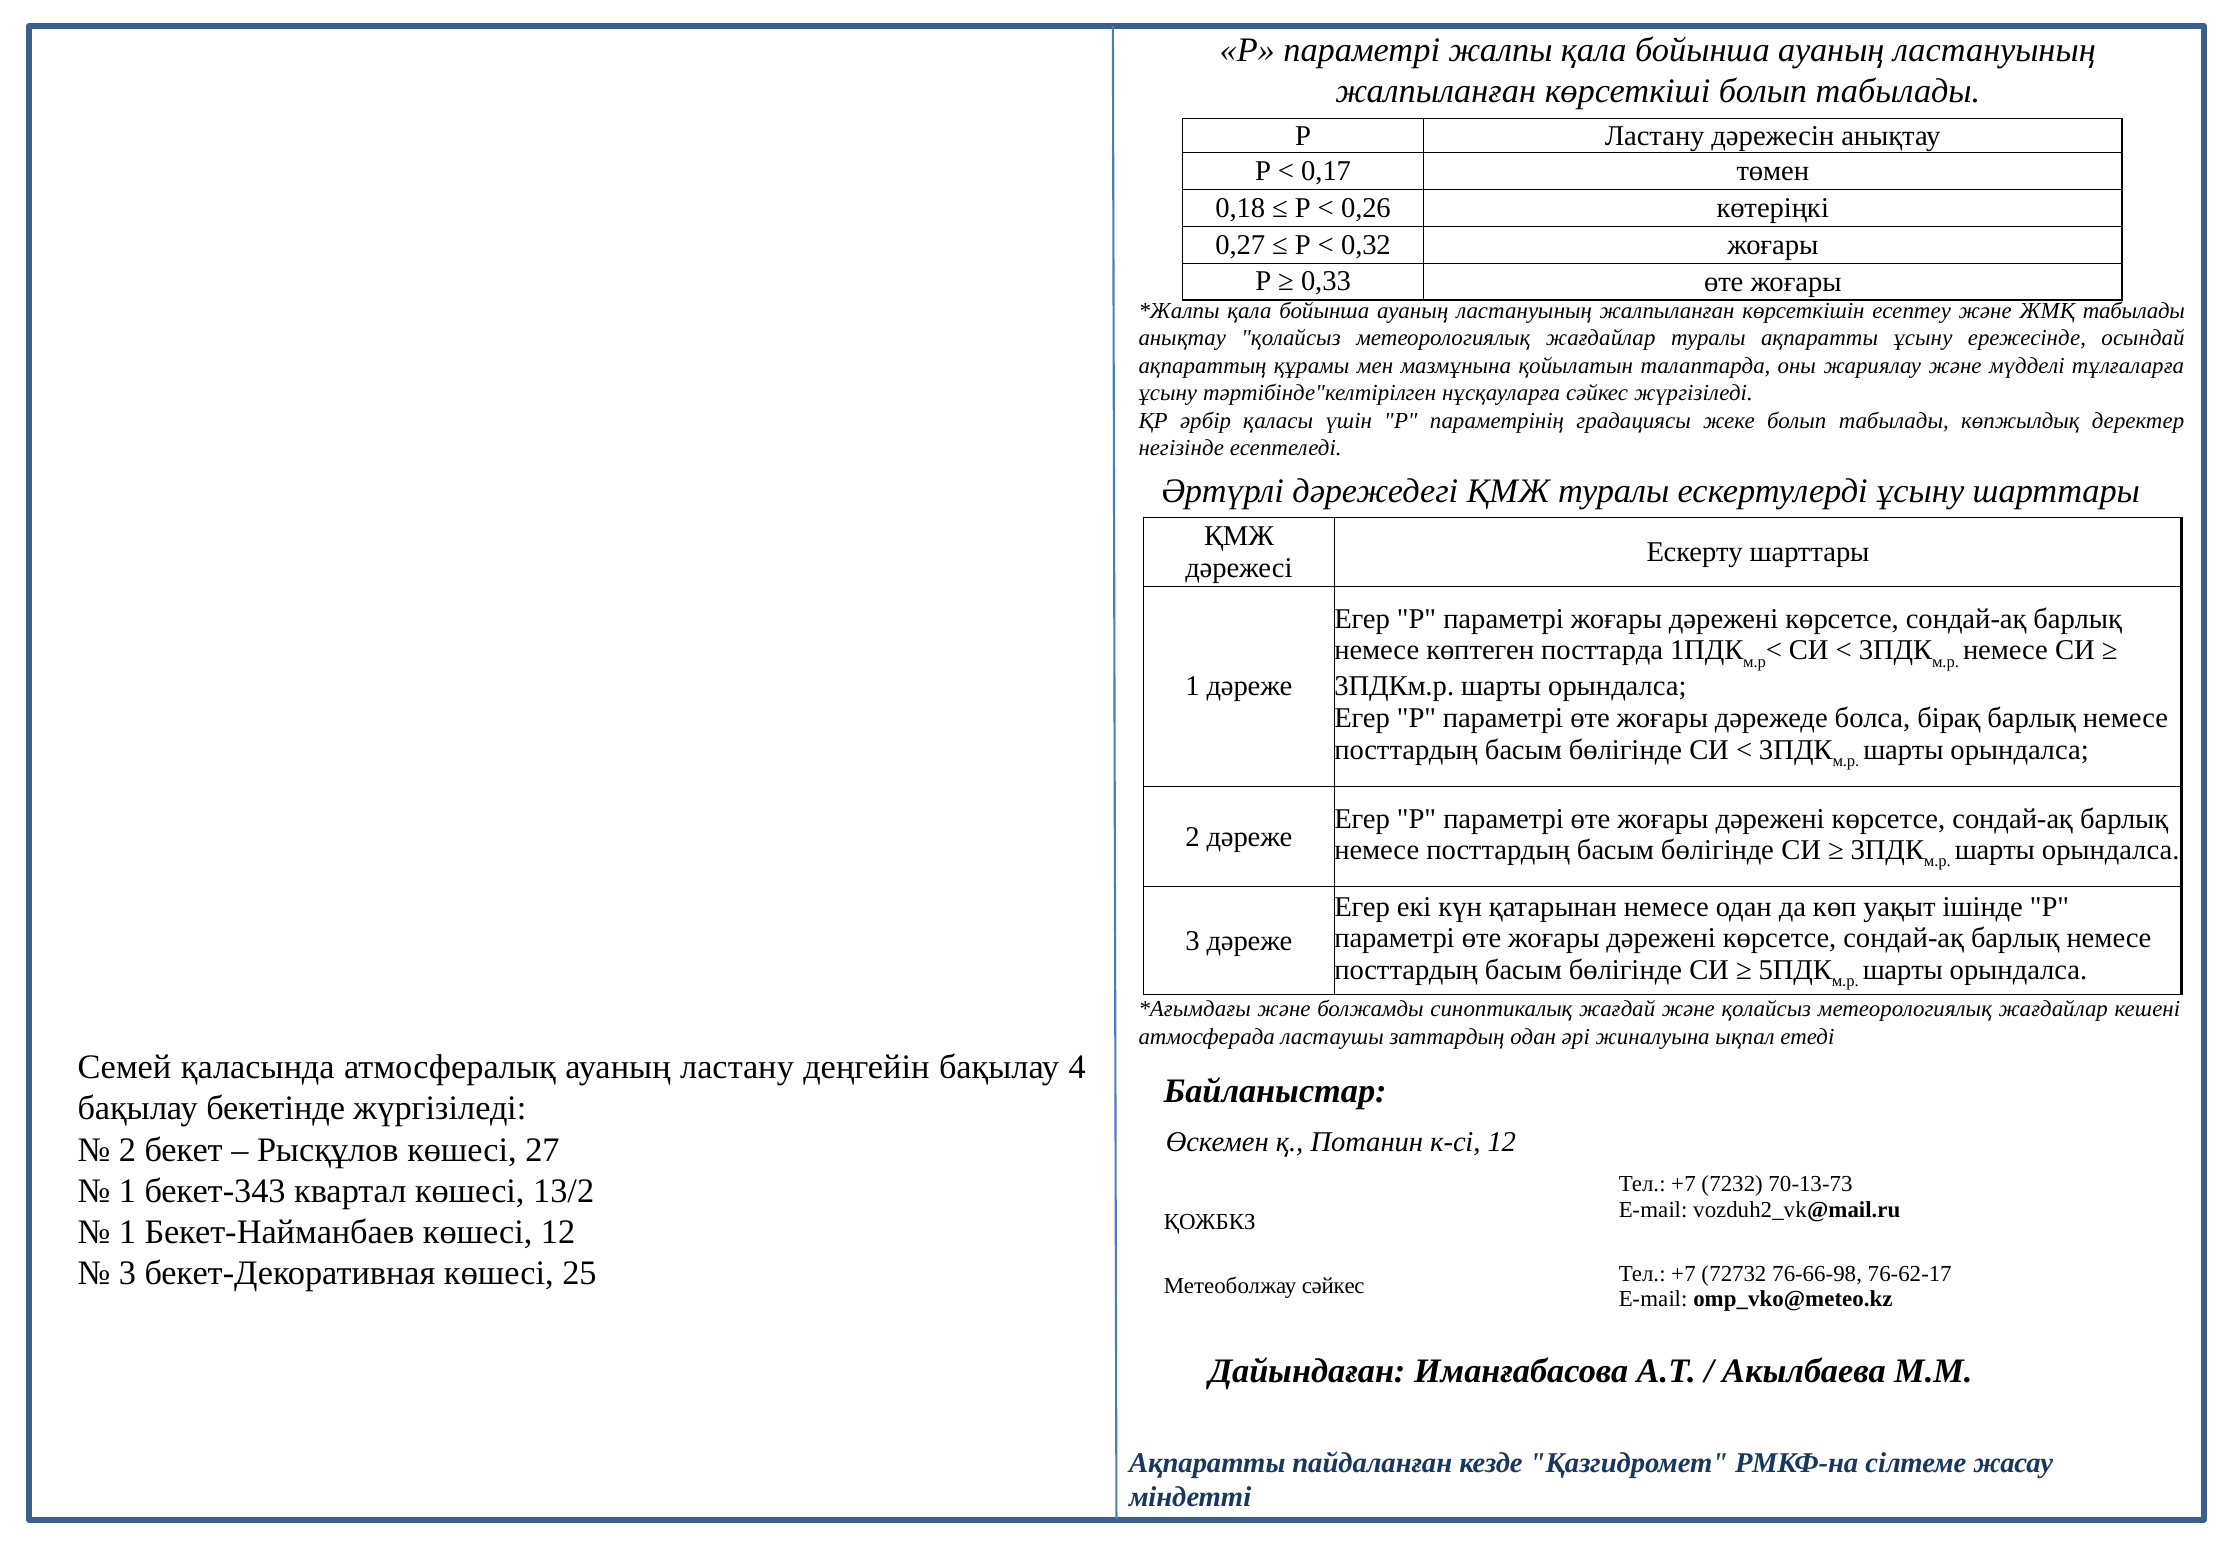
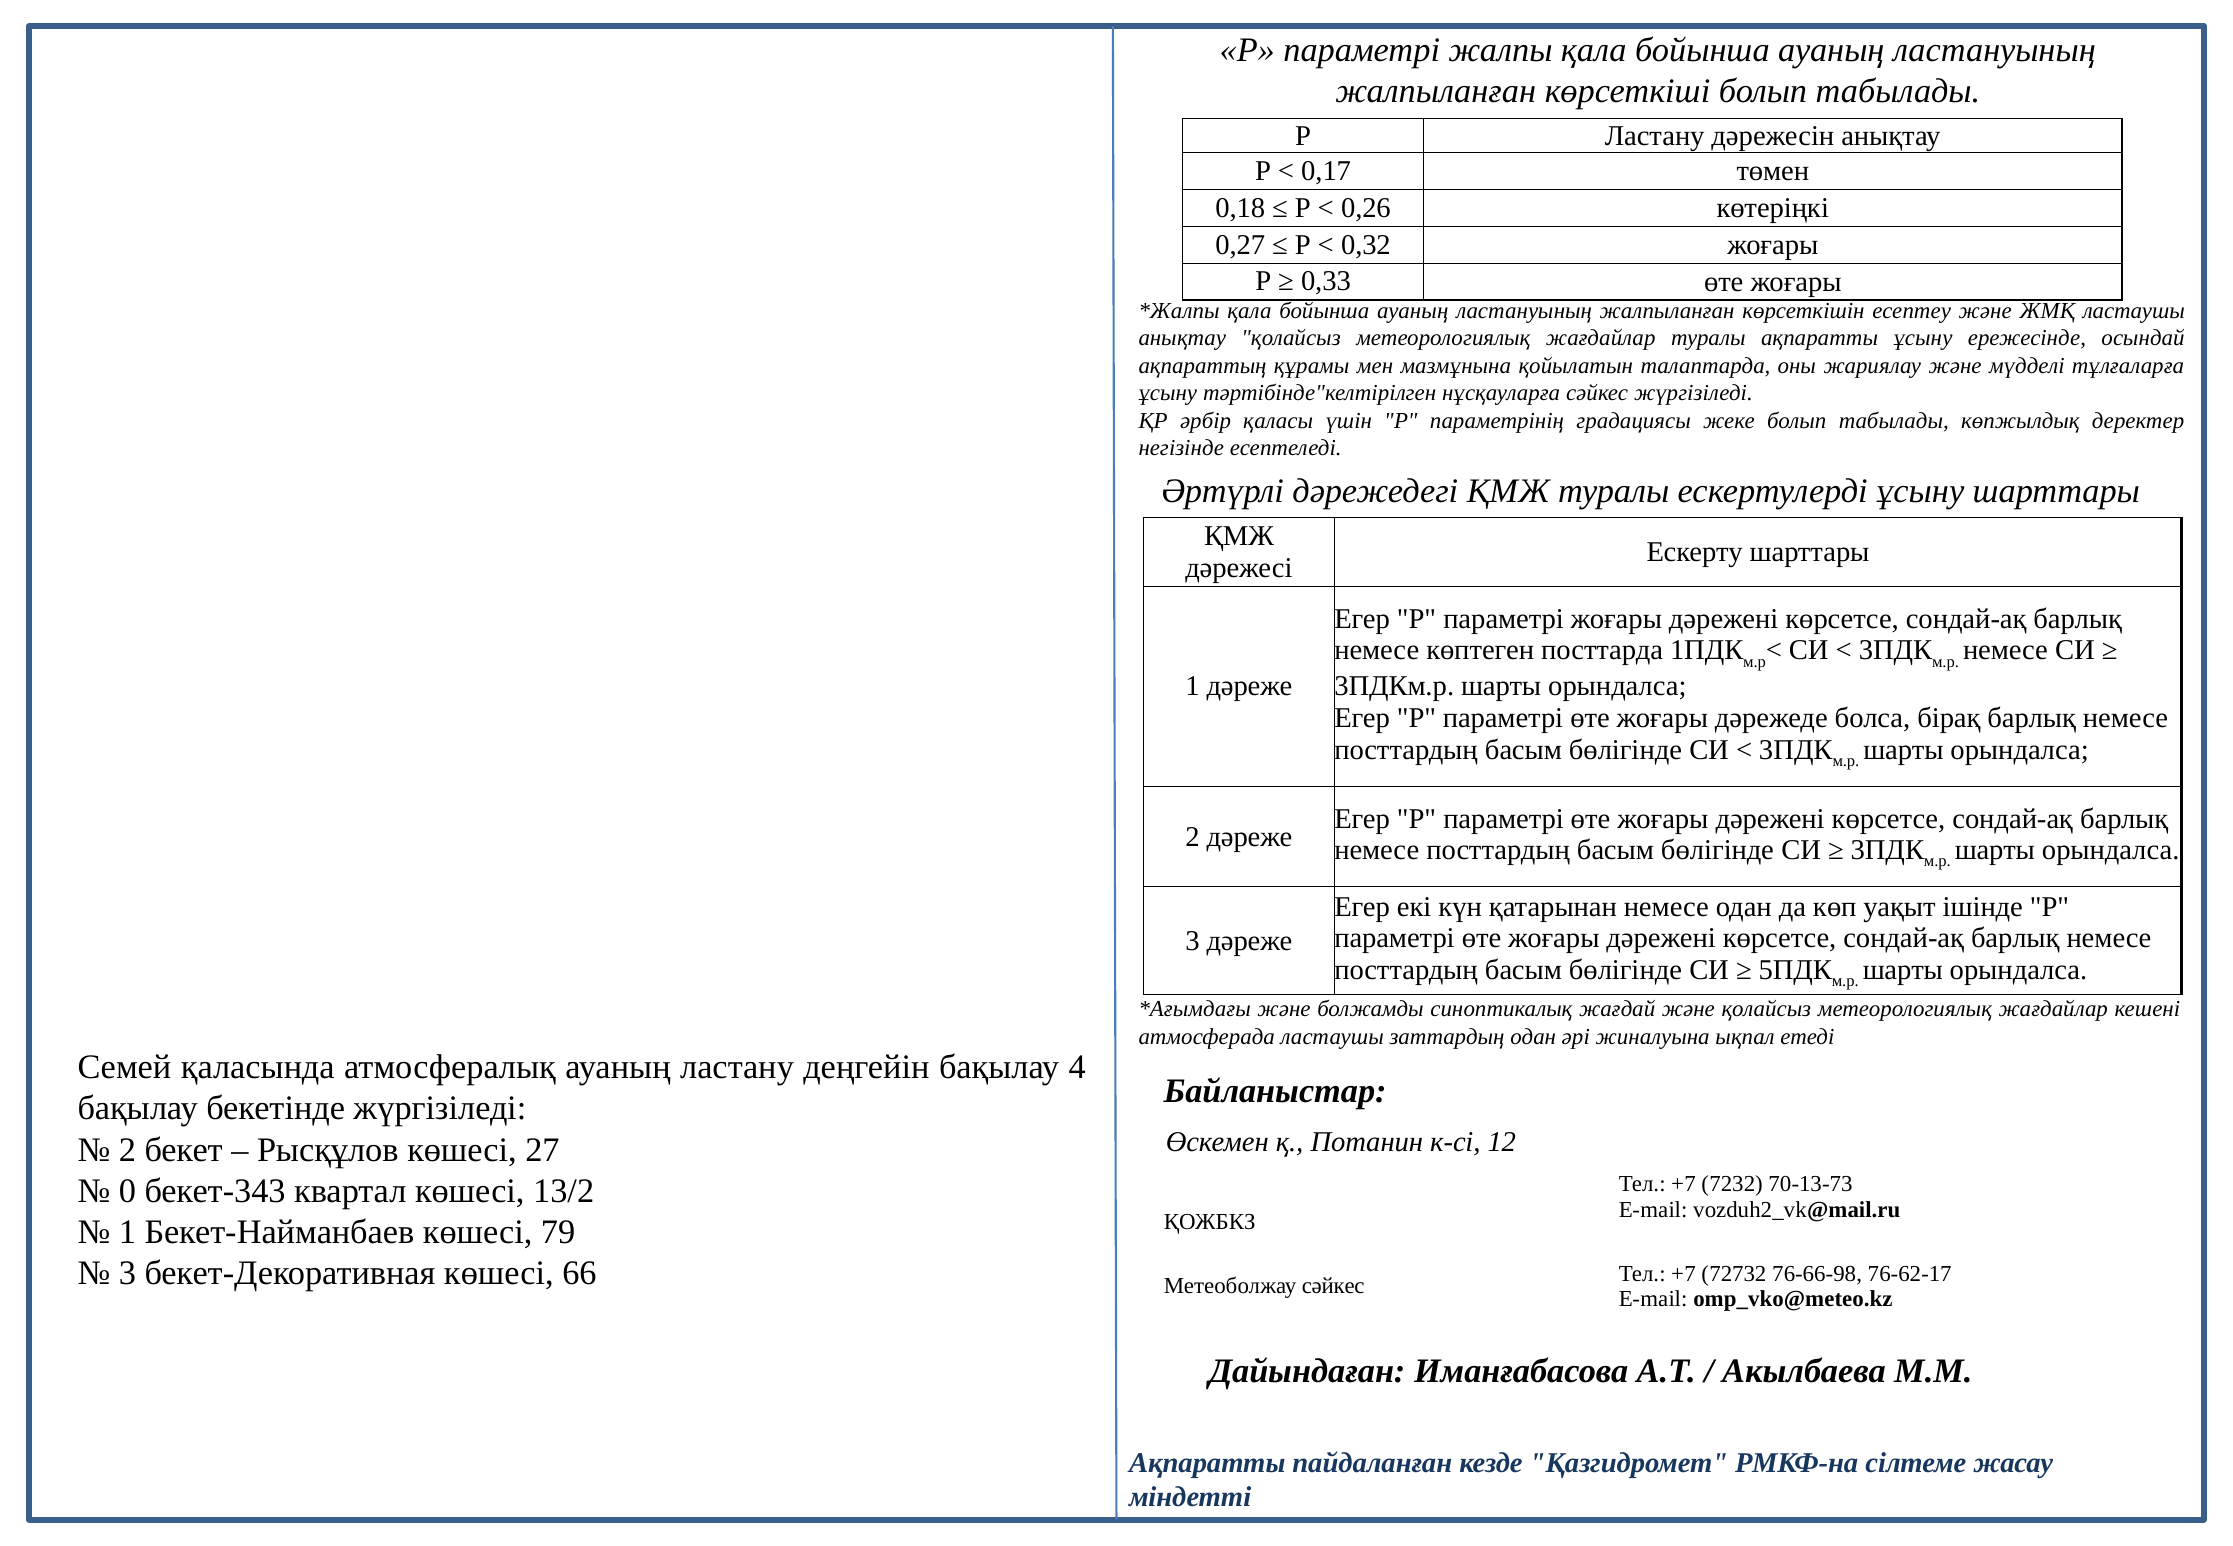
ЖМҚ табылады: табылады -> ластаушы
1 at (127, 1191): 1 -> 0
көшесі 12: 12 -> 79
25: 25 -> 66
